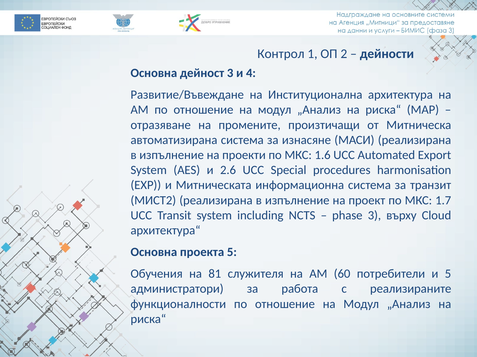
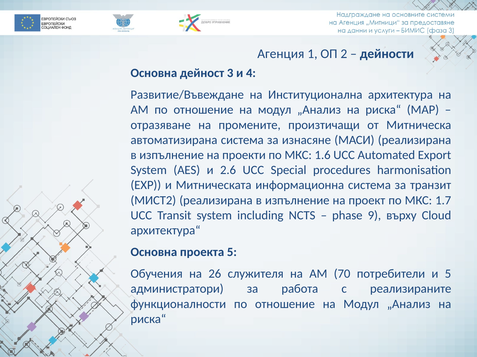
Контрол: Контрол -> Агенция
phase 3: 3 -> 9
81: 81 -> 26
60: 60 -> 70
